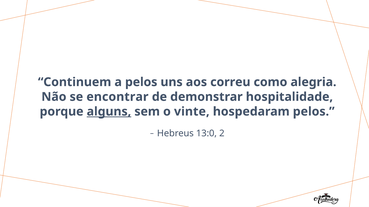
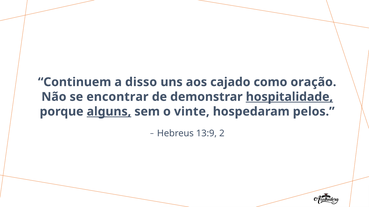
a pelos: pelos -> disso
correu: correu -> cajado
alegria: alegria -> oração
hospitalidade underline: none -> present
13:0: 13:0 -> 13:9
